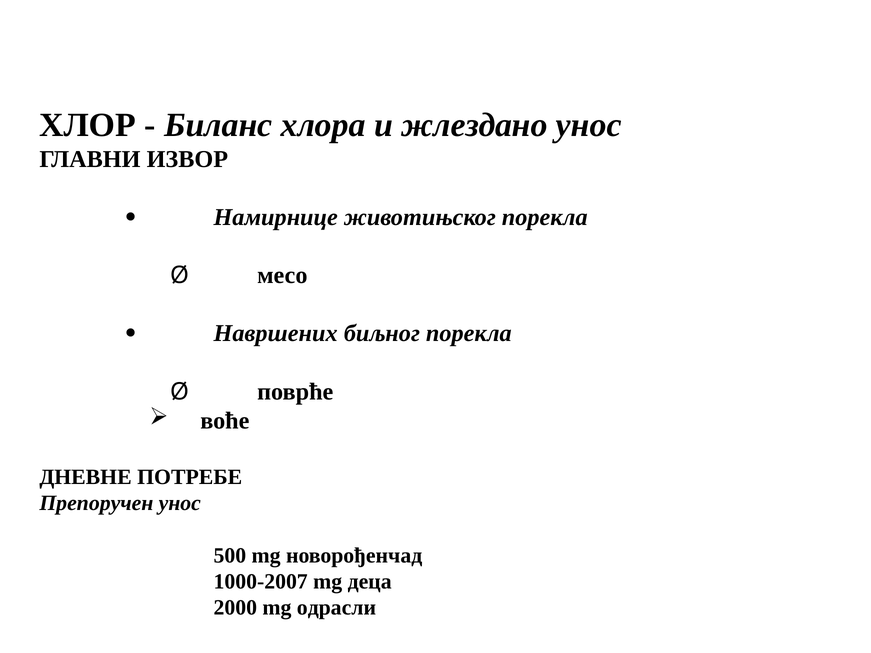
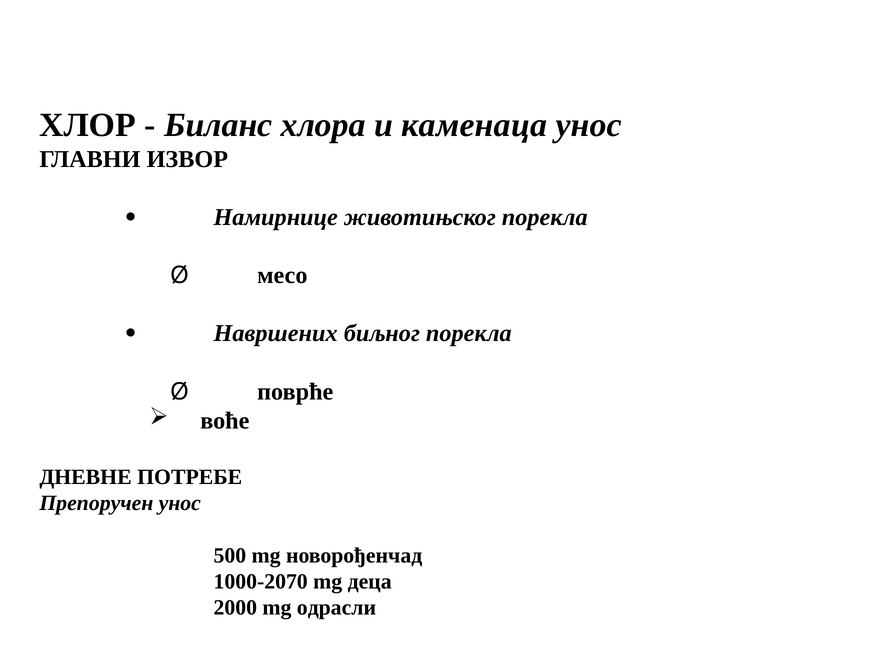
жлездано: жлездано -> каменаца
1000-2007: 1000-2007 -> 1000-2070
